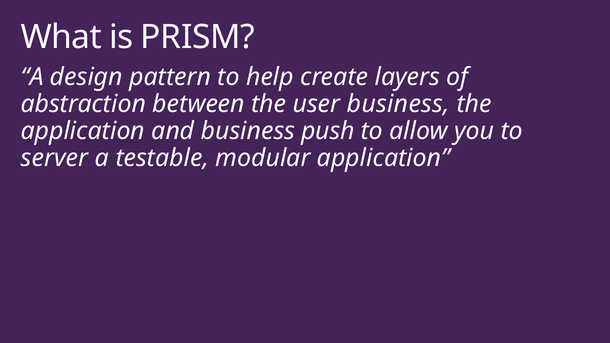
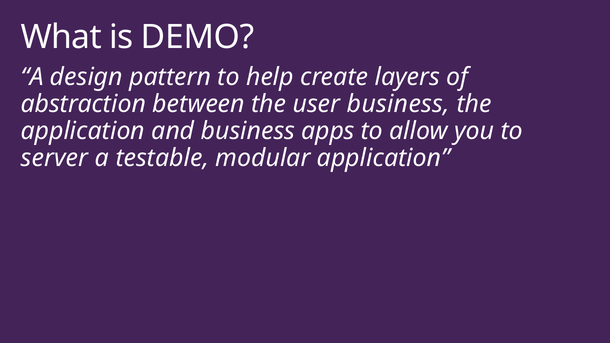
PRISM: PRISM -> DEMO
push: push -> apps
